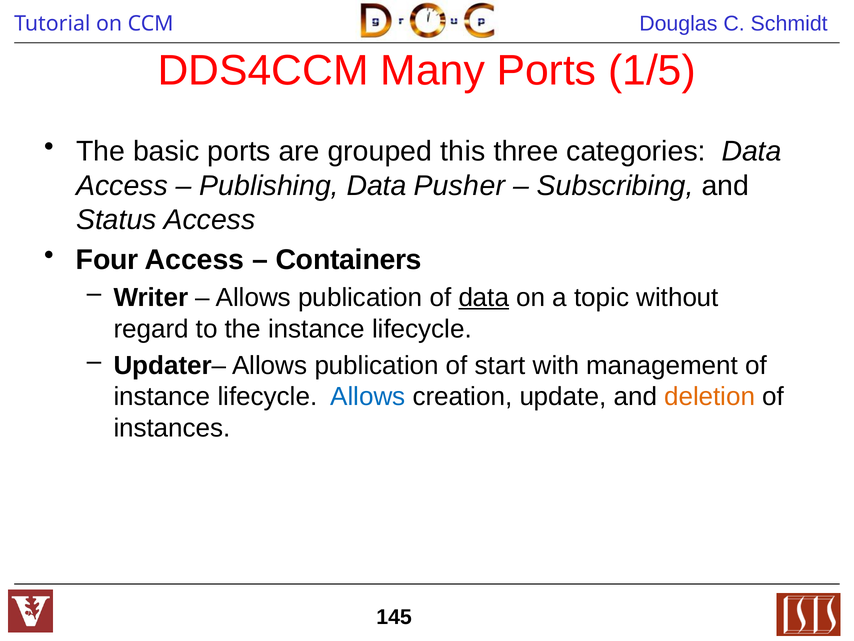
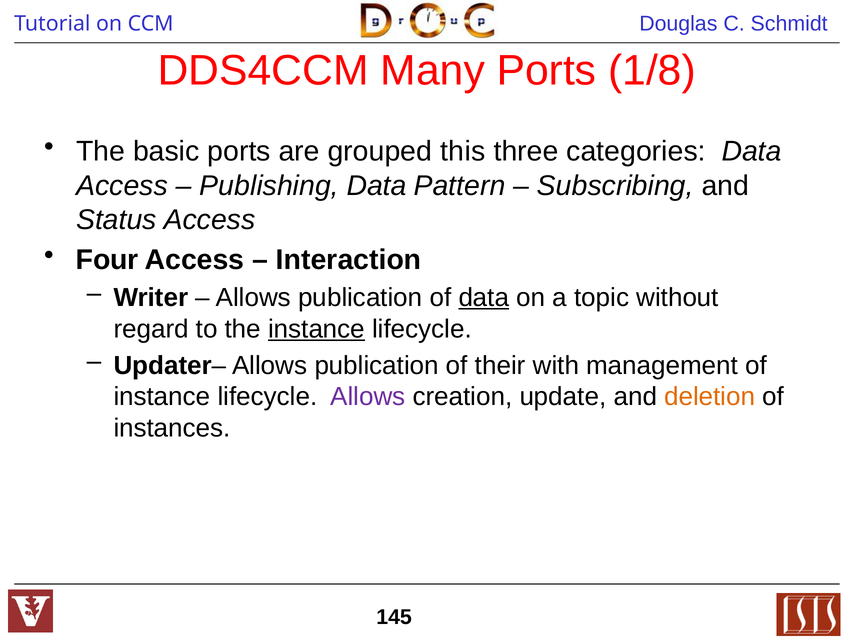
1/5: 1/5 -> 1/8
Pusher: Pusher -> Pattern
Containers: Containers -> Interaction
instance at (317, 329) underline: none -> present
start: start -> their
Allows at (368, 397) colour: blue -> purple
